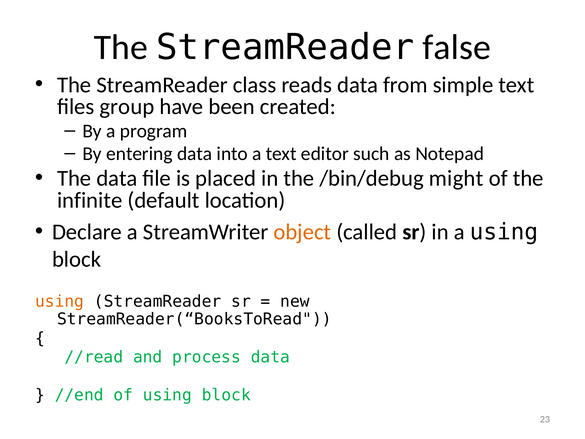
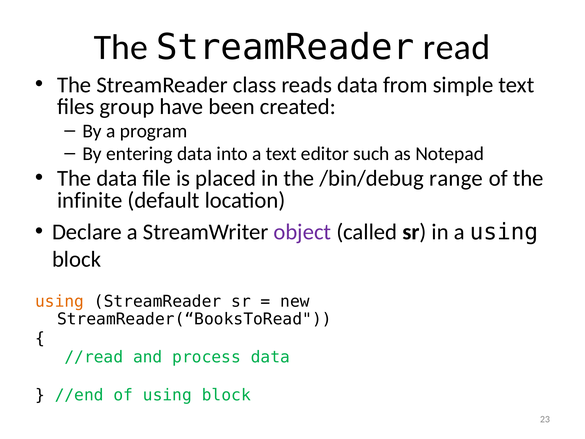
false: false -> read
might: might -> range
object colour: orange -> purple
